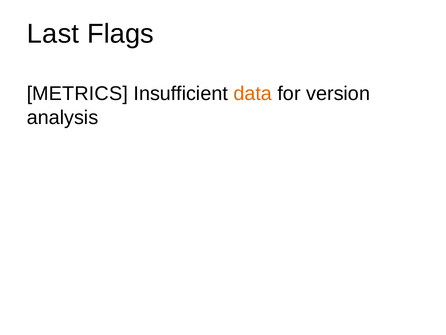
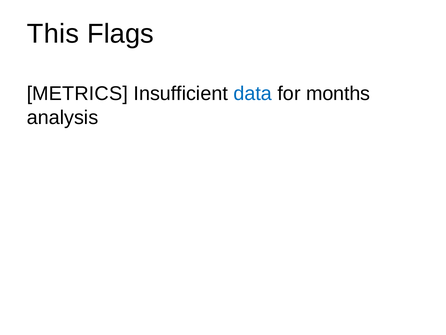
Last: Last -> This
data colour: orange -> blue
version: version -> months
